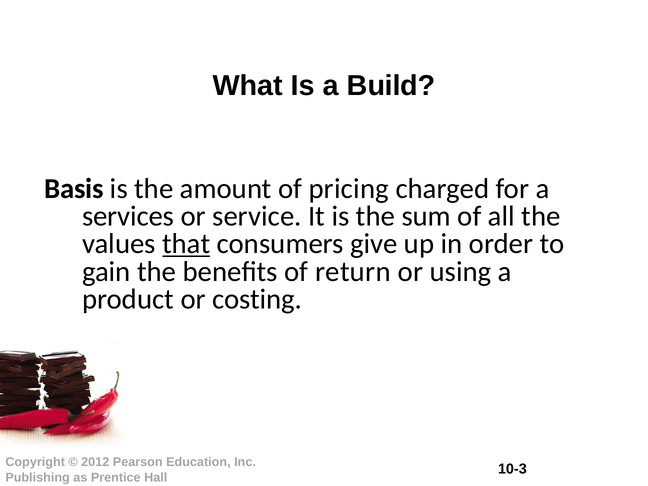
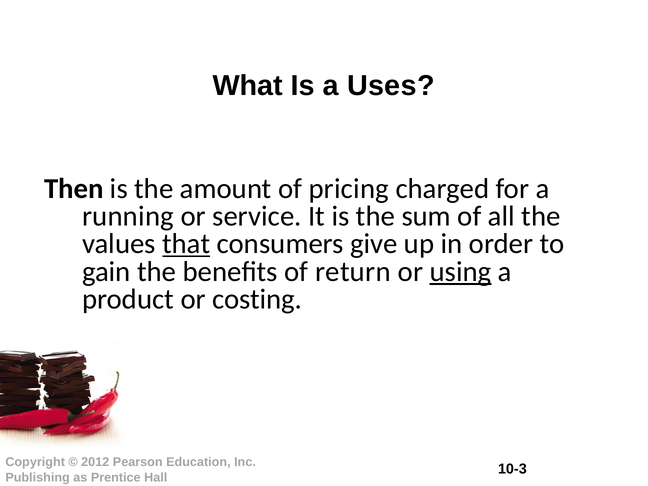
Build: Build -> Uses
Basis: Basis -> Then
services: services -> running
using underline: none -> present
